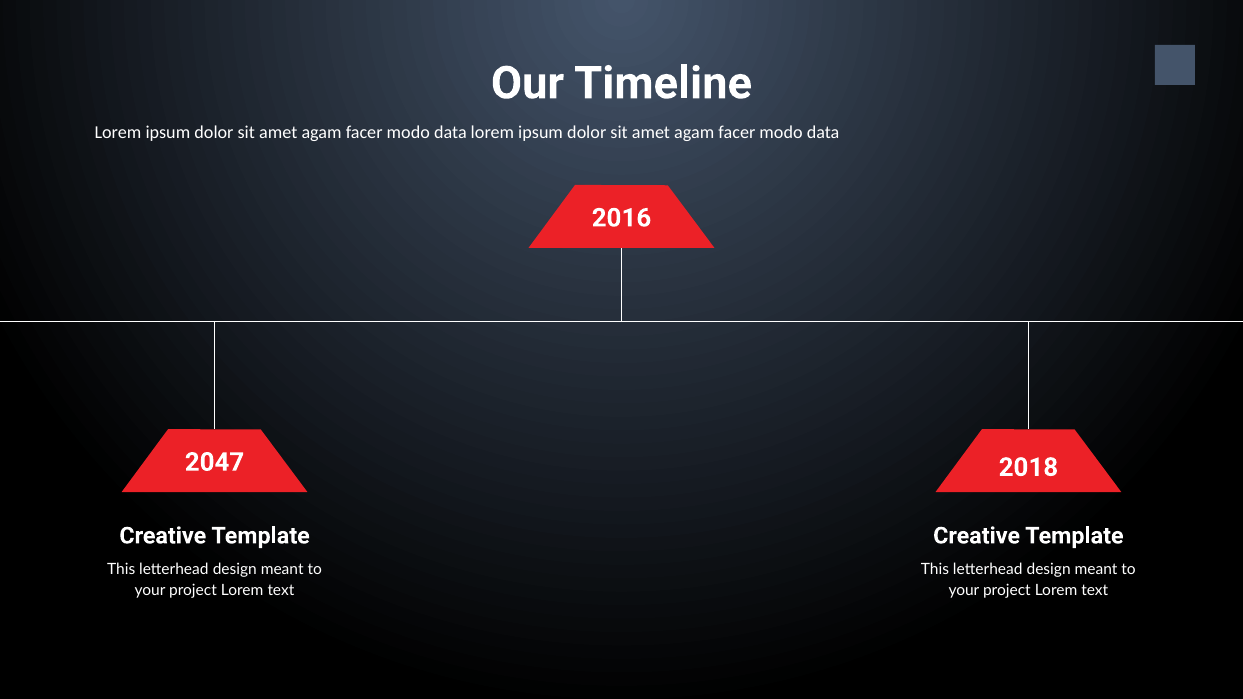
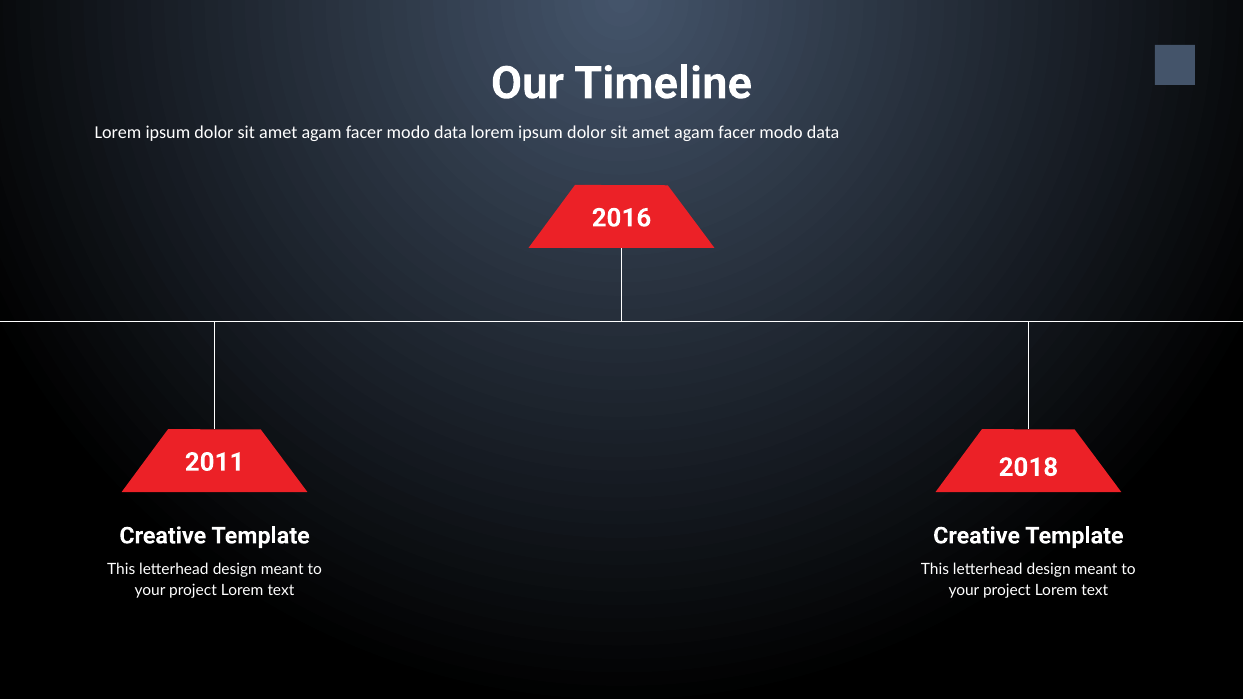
2047: 2047 -> 2011
